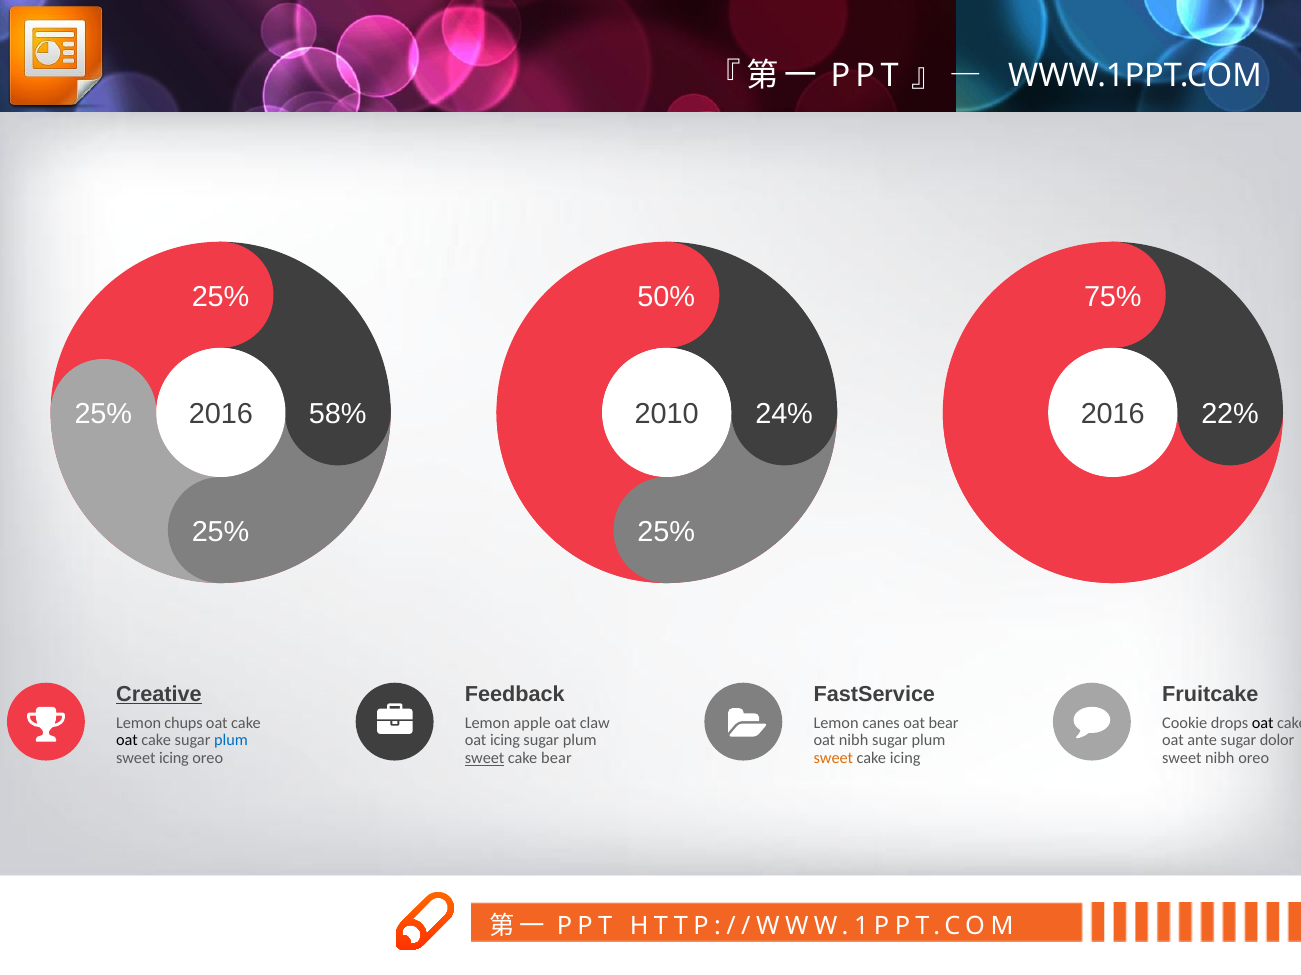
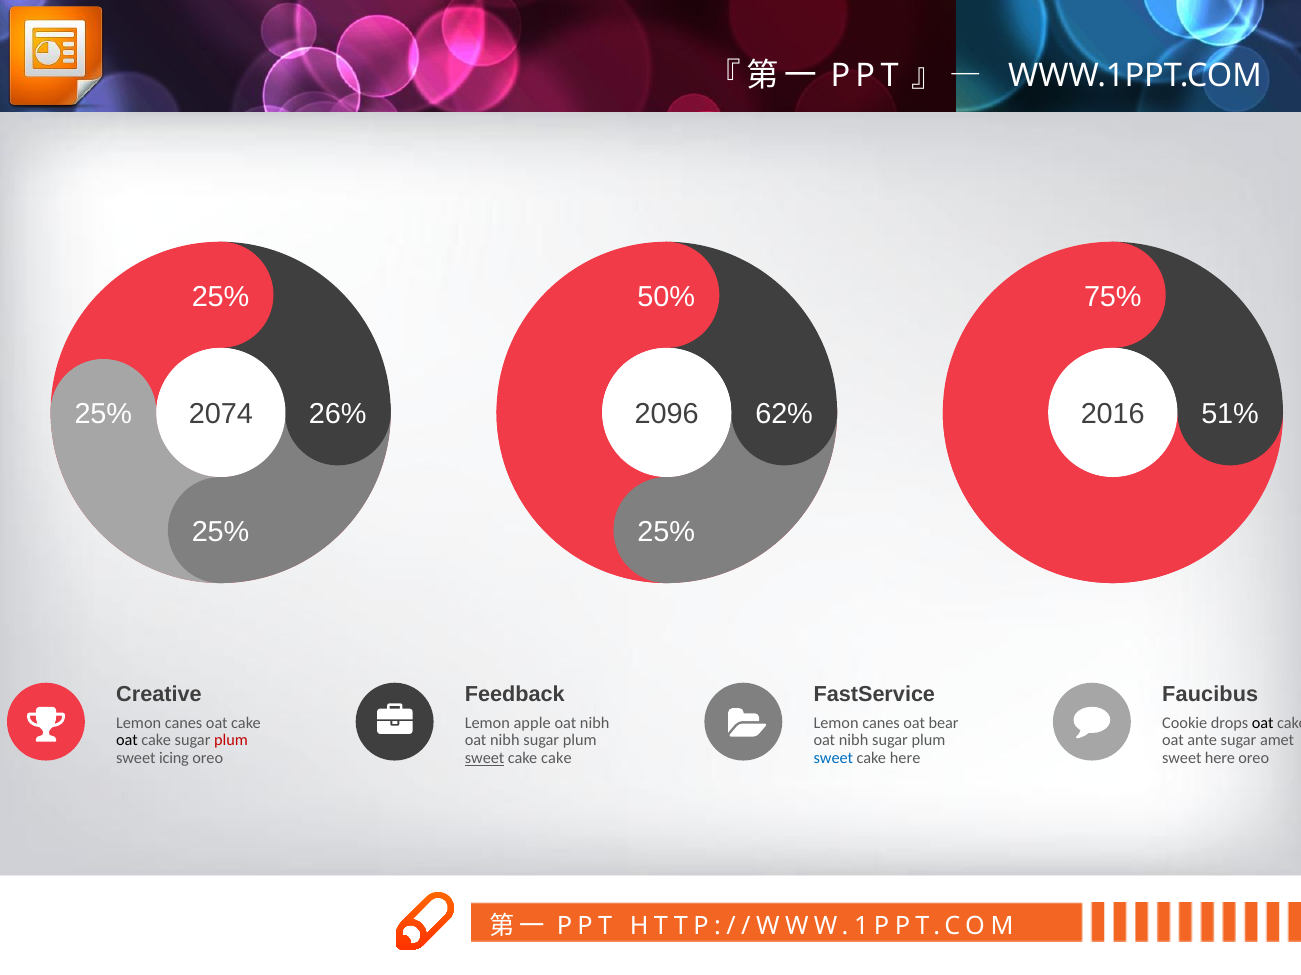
25% 2016: 2016 -> 2074
58%: 58% -> 26%
24%: 24% -> 62%
22%: 22% -> 51%
2010: 2010 -> 2096
Creative underline: present -> none
Fruitcake: Fruitcake -> Faucibus
chups at (184, 723): chups -> canes
claw at (595, 723): claw -> nibh
plum at (231, 741) colour: blue -> red
icing at (505, 741): icing -> nibh
dolor: dolor -> amet
cake bear: bear -> cake
sweet at (833, 759) colour: orange -> blue
cake icing: icing -> here
sweet nibh: nibh -> here
